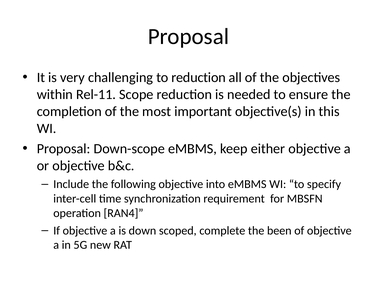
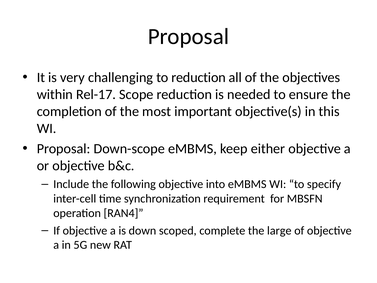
Rel-11: Rel-11 -> Rel-17
been: been -> large
